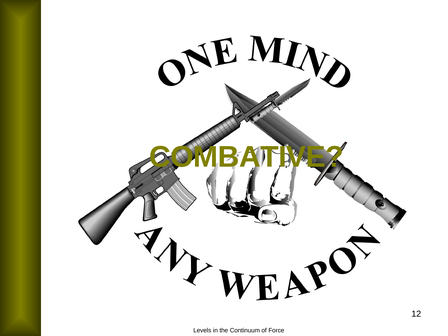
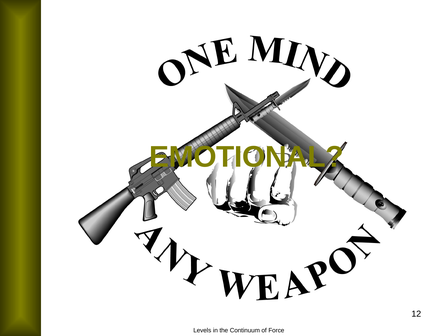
COMBATIVE: COMBATIVE -> EMOTIONAL
